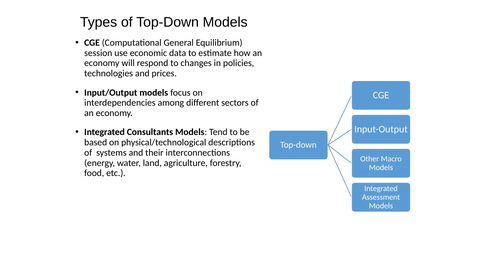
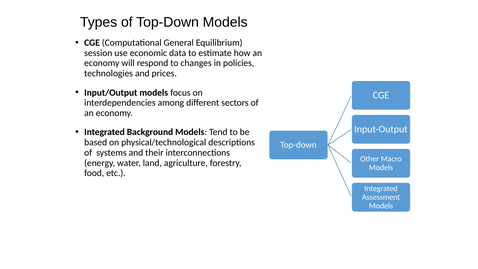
Consultants: Consultants -> Background
